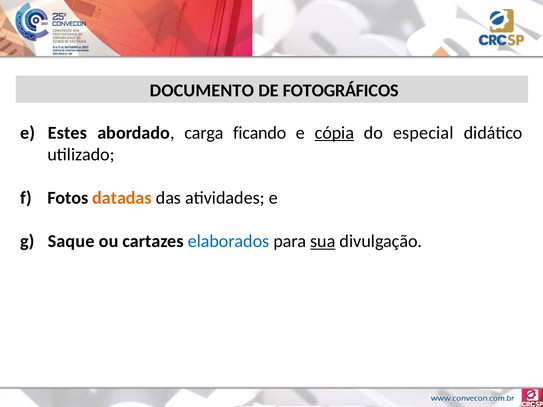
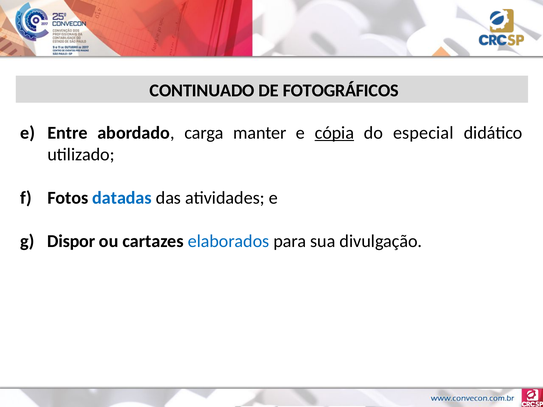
DOCUMENTO: DOCUMENTO -> CONTINUADO
Estes: Estes -> Entre
ficando: ficando -> manter
datadas colour: orange -> blue
Saque: Saque -> Dispor
sua underline: present -> none
